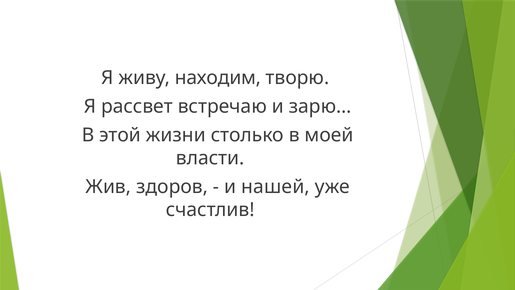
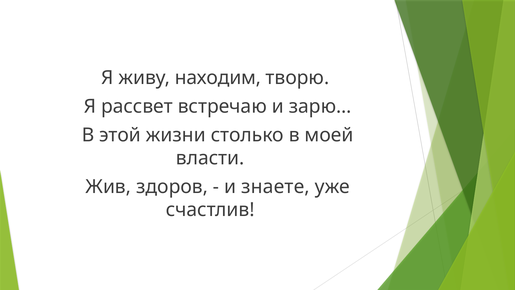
нашей: нашей -> знаете
